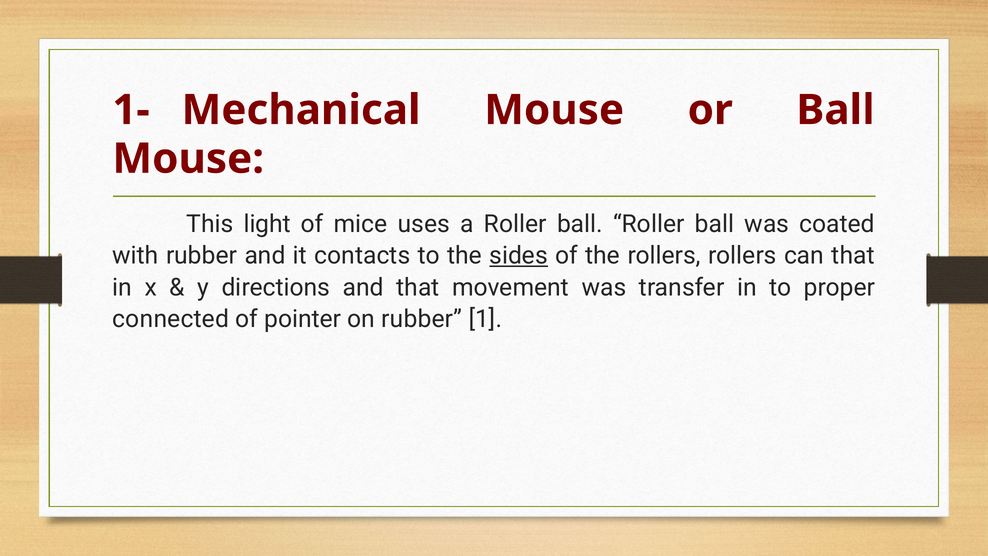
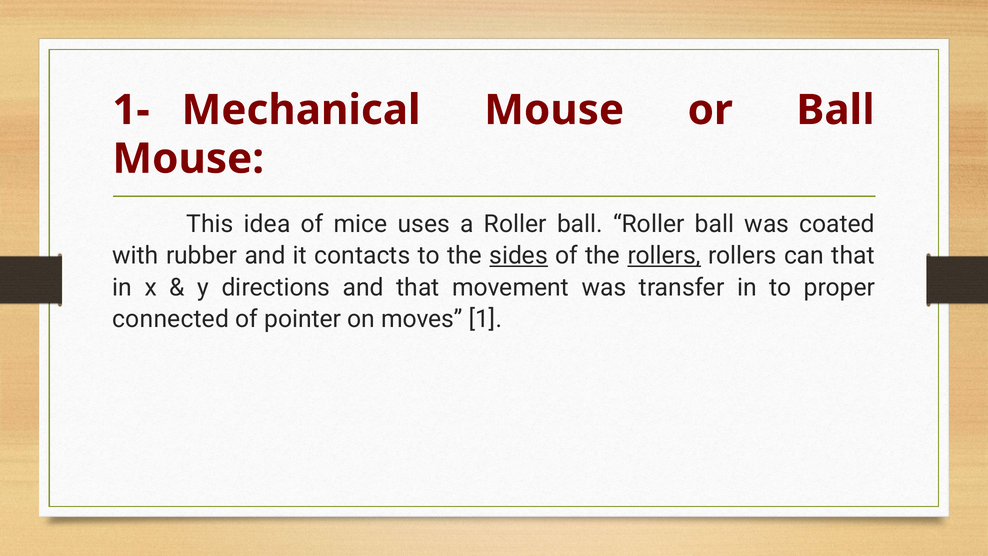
light: light -> idea
rollers at (664, 256) underline: none -> present
on rubber: rubber -> moves
